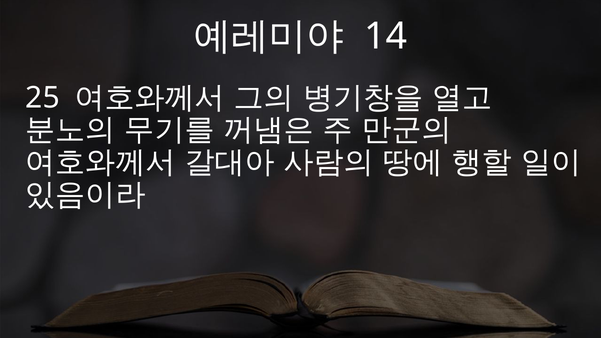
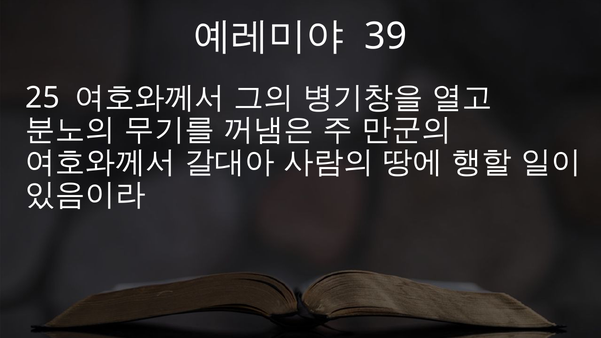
14: 14 -> 39
